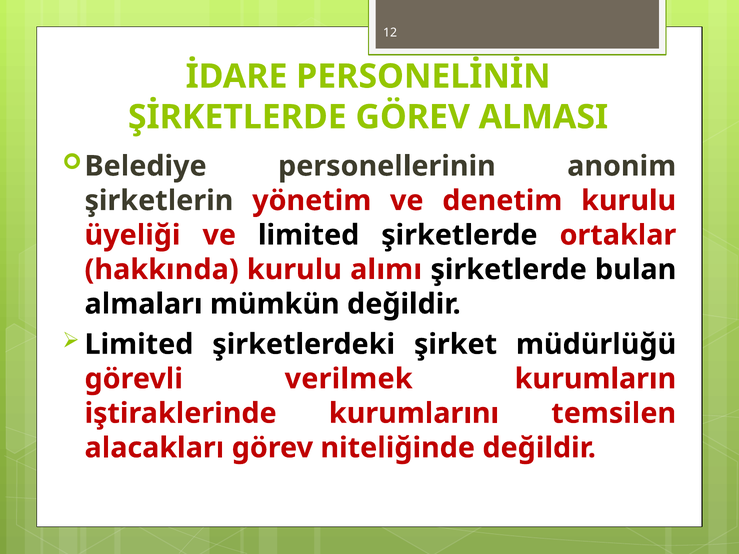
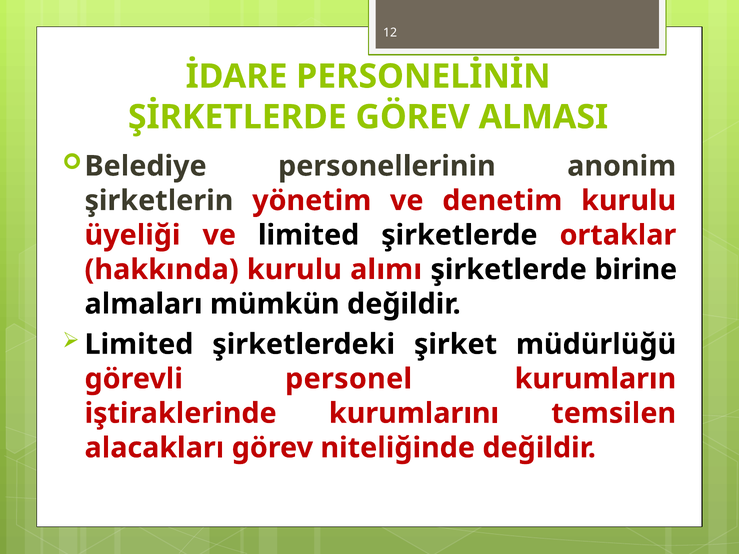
bulan: bulan -> birine
verilmek: verilmek -> personel
